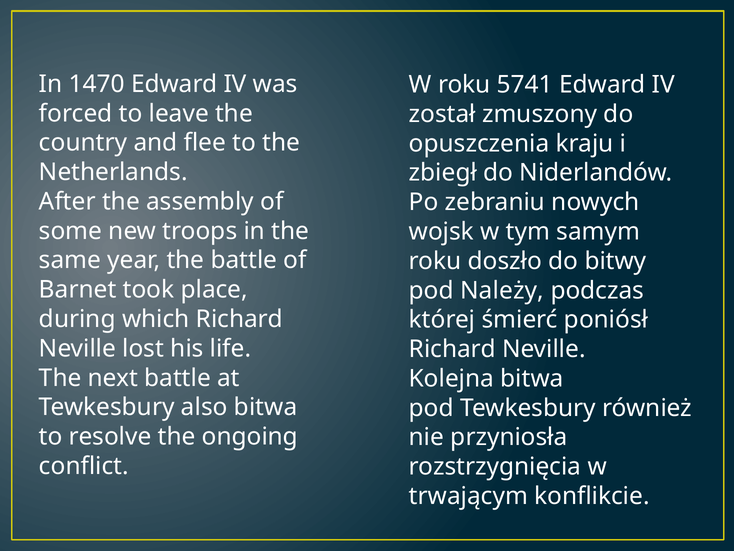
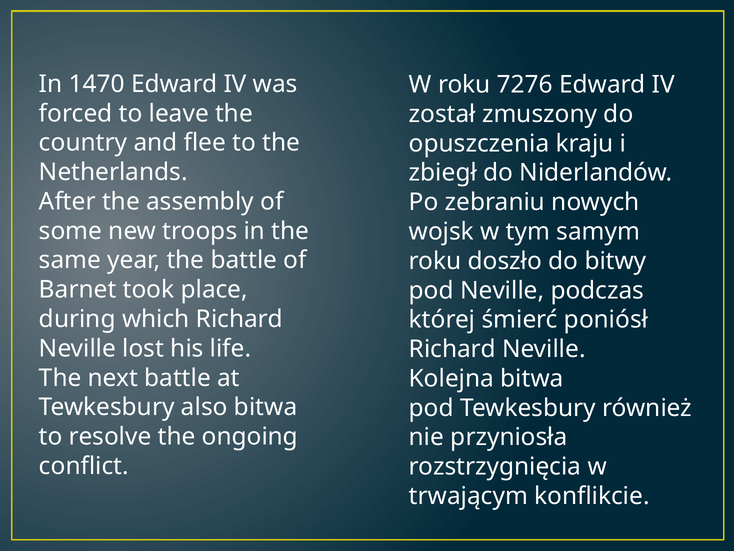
5741: 5741 -> 7276
pod Należy: Należy -> Neville
